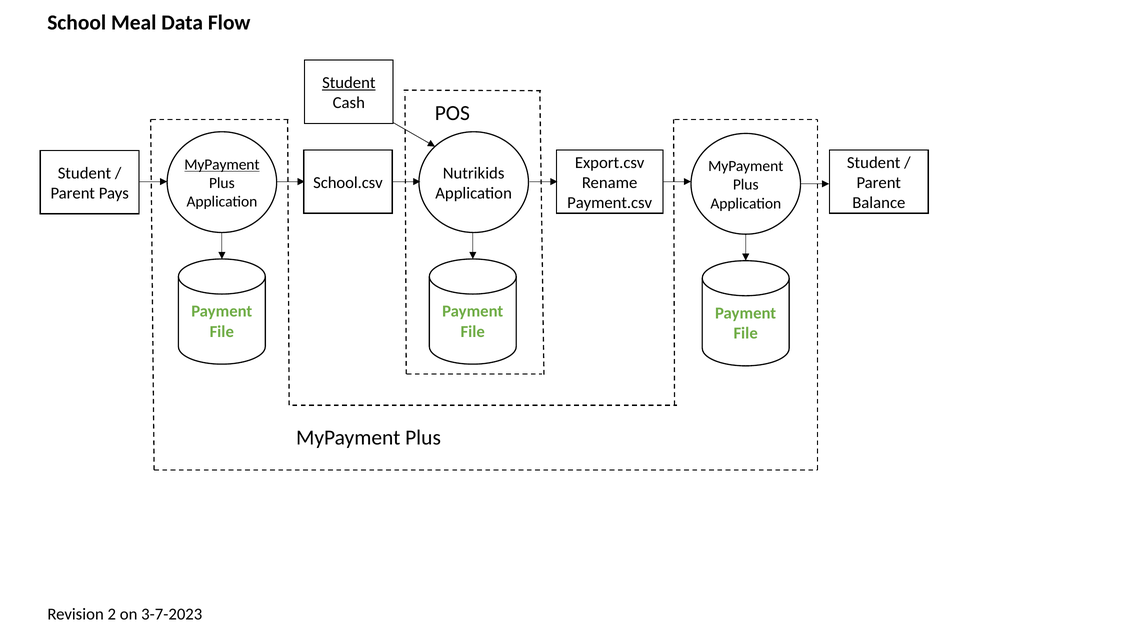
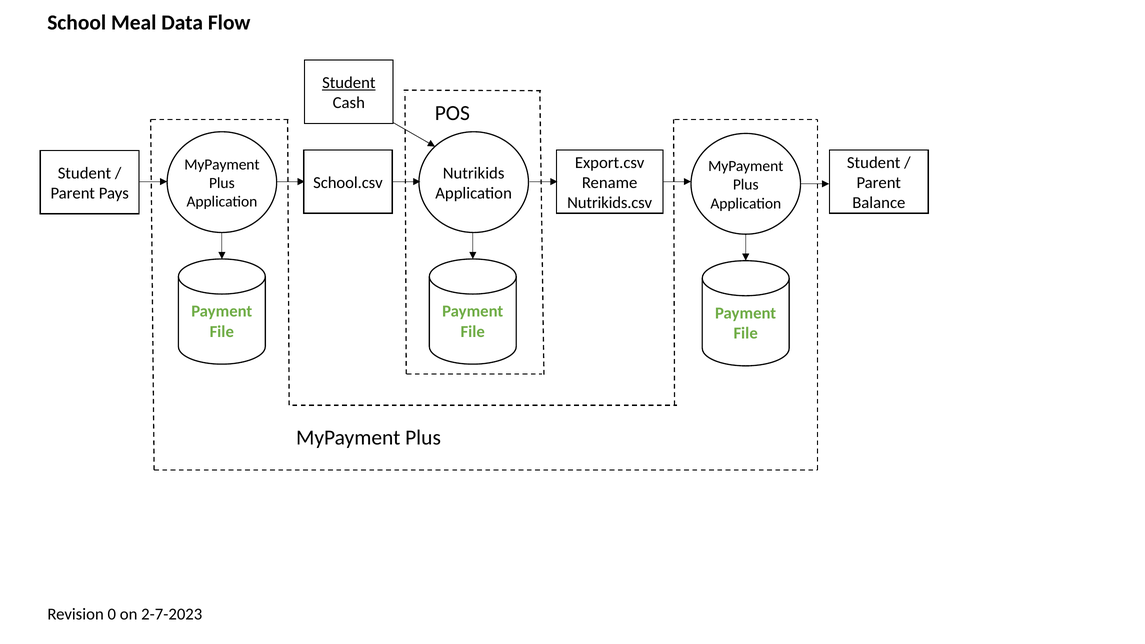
MyPayment at (222, 165) underline: present -> none
Payment.csv: Payment.csv -> Nutrikids.csv
2: 2 -> 0
3-7-2023: 3-7-2023 -> 2-7-2023
